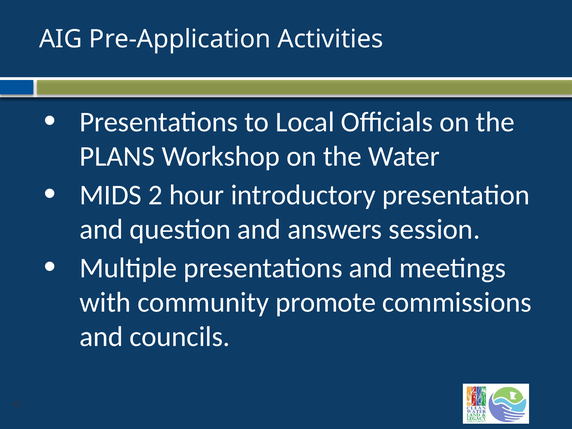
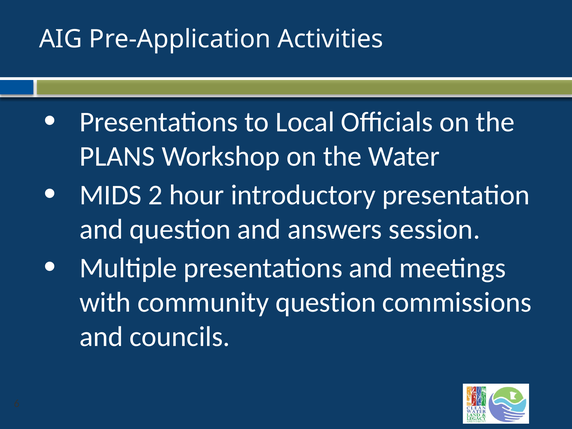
community promote: promote -> question
